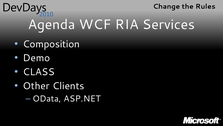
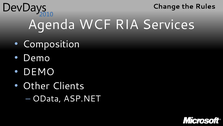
CLASS at (39, 72): CLASS -> DEMO
